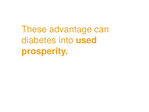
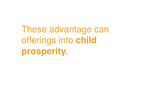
diabetes: diabetes -> offerings
used: used -> child
